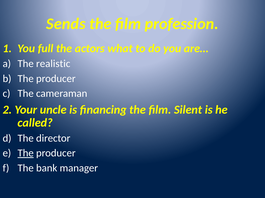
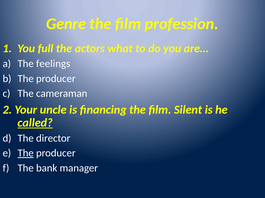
Sends: Sends -> Genre
realistic: realistic -> feelings
called underline: none -> present
